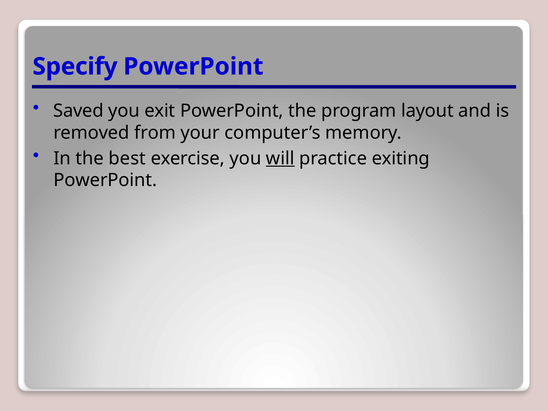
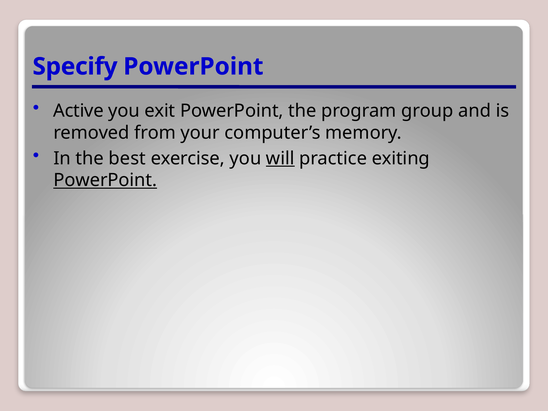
Saved: Saved -> Active
layout: layout -> group
PowerPoint at (105, 180) underline: none -> present
